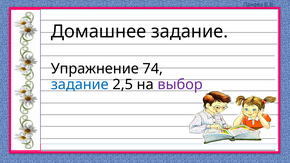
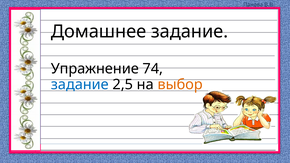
выбор colour: purple -> orange
